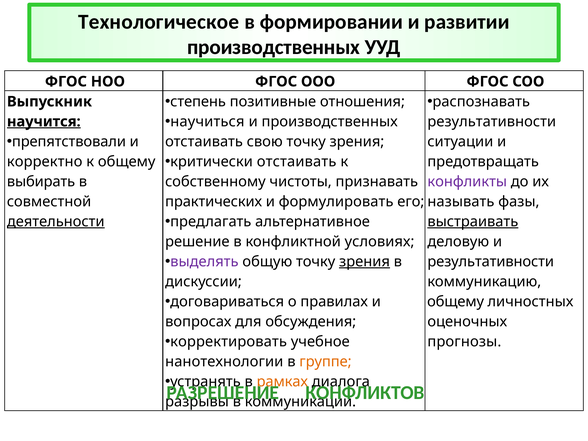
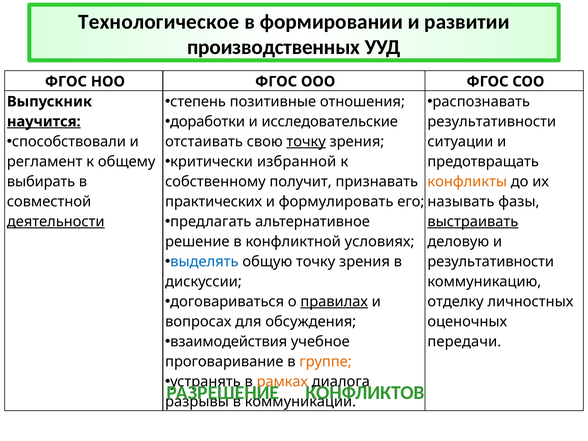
научиться: научиться -> доработки
и производственных: производственных -> исследовательские
препятствовали: препятствовали -> способствовали
точку at (306, 142) underline: none -> present
критически отстаивать: отстаивать -> избранной
корректно: корректно -> регламент
чистоты: чистоты -> получит
конфликты colour: purple -> orange
выделять colour: purple -> blue
зрения at (365, 262) underline: present -> none
правилах underline: none -> present
общему at (456, 302): общему -> отделку
корректировать: корректировать -> взаимодействия
прогнозы: прогнозы -> передачи
нанотехнологии: нанотехнологии -> проговаривание
